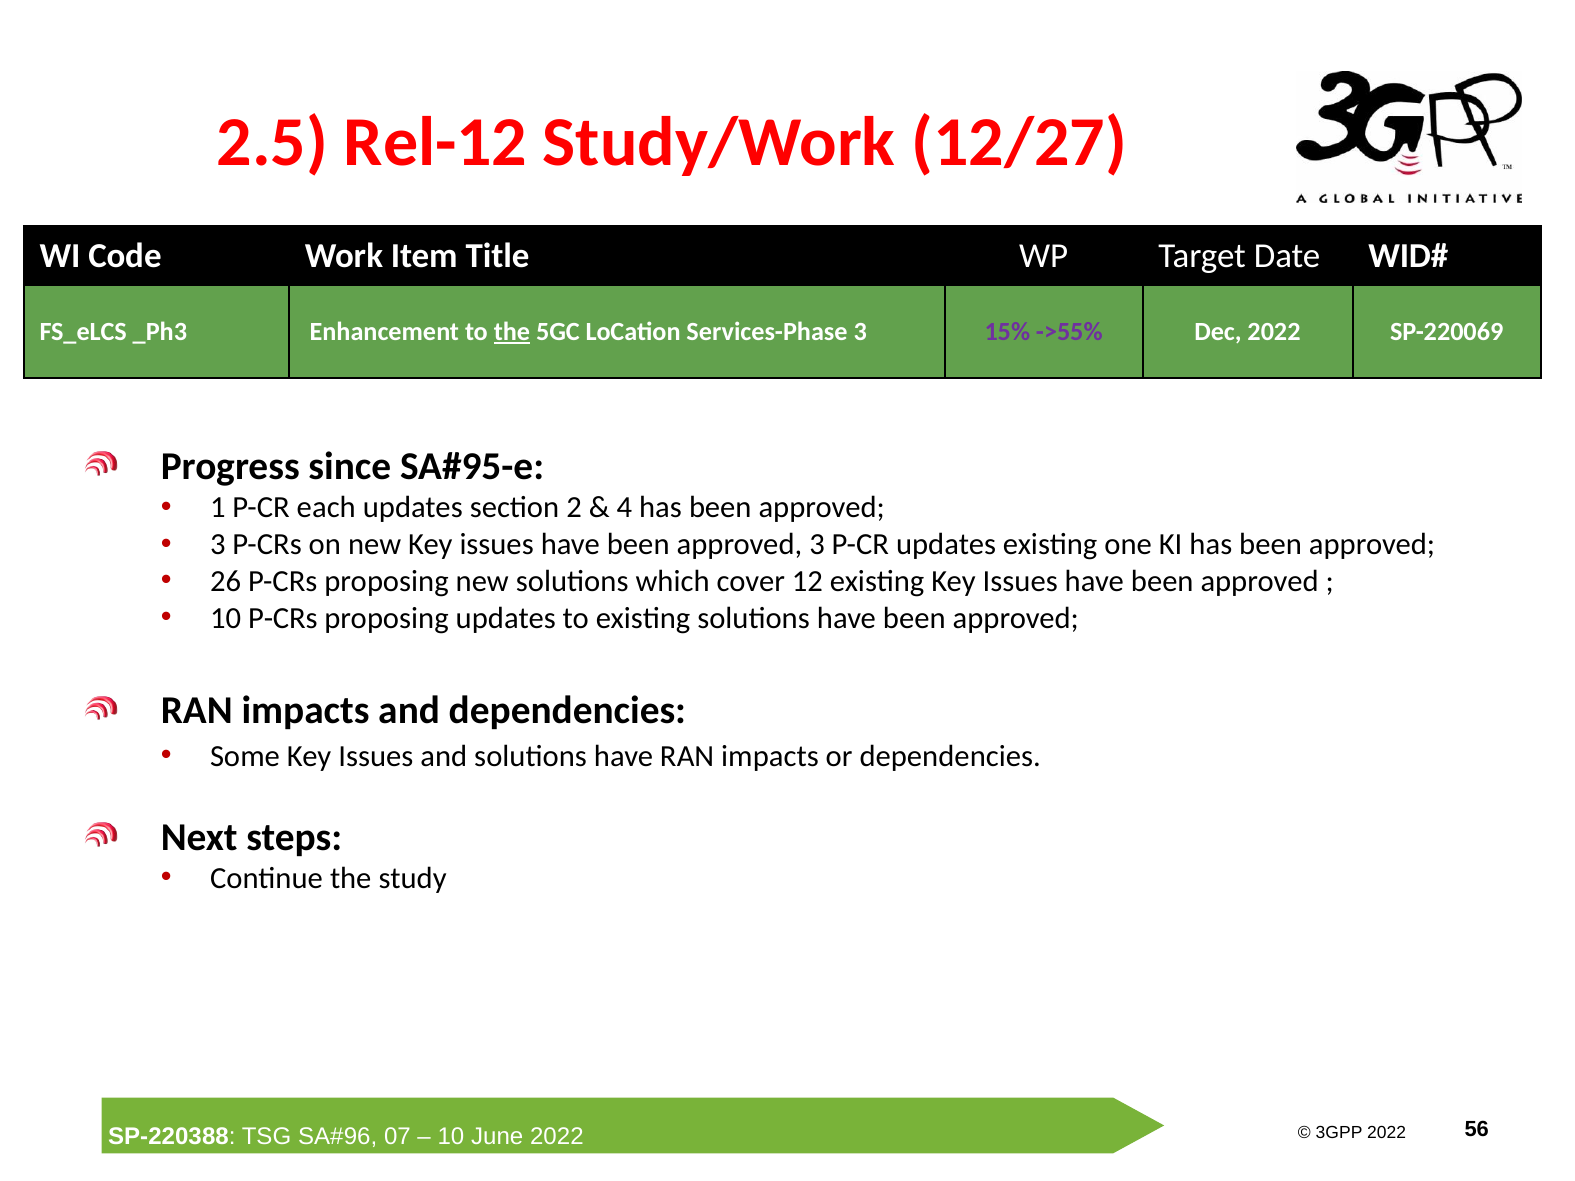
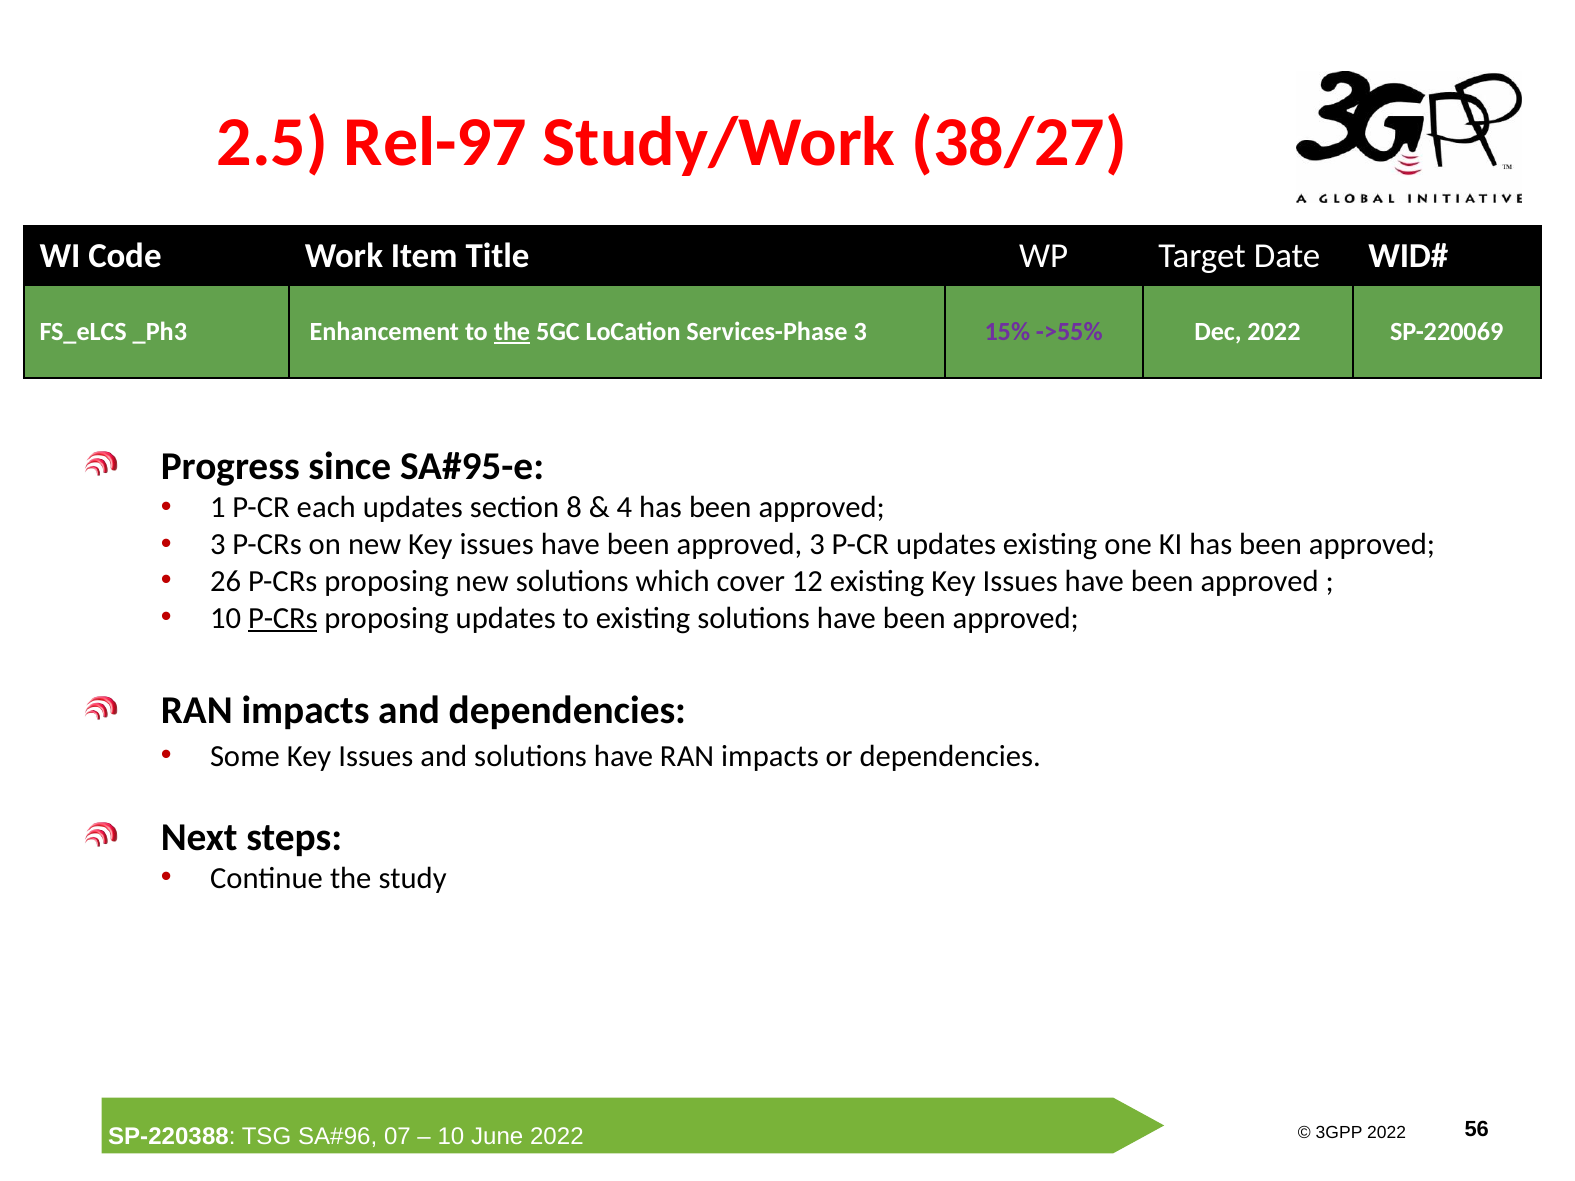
Rel-12: Rel-12 -> Rel-97
12/27: 12/27 -> 38/27
2: 2 -> 8
P-CRs at (283, 618) underline: none -> present
